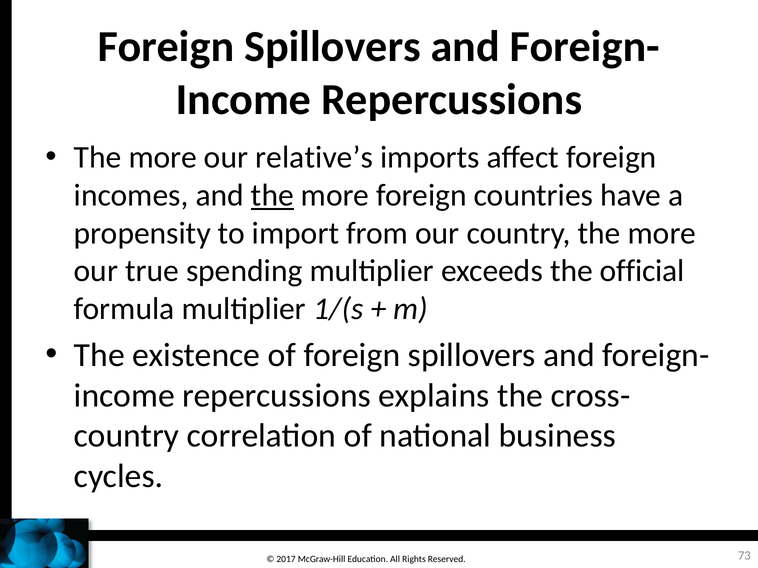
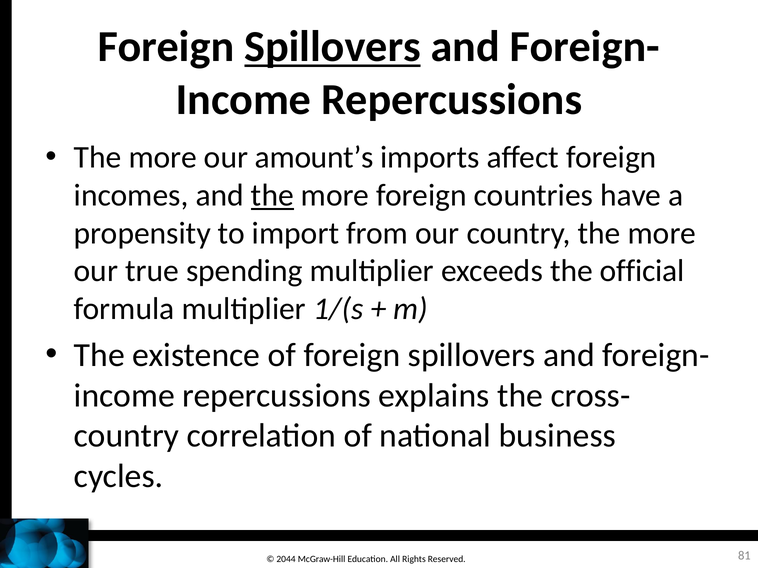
Spillovers at (333, 47) underline: none -> present
relative’s: relative’s -> amount’s
2017: 2017 -> 2044
73: 73 -> 81
